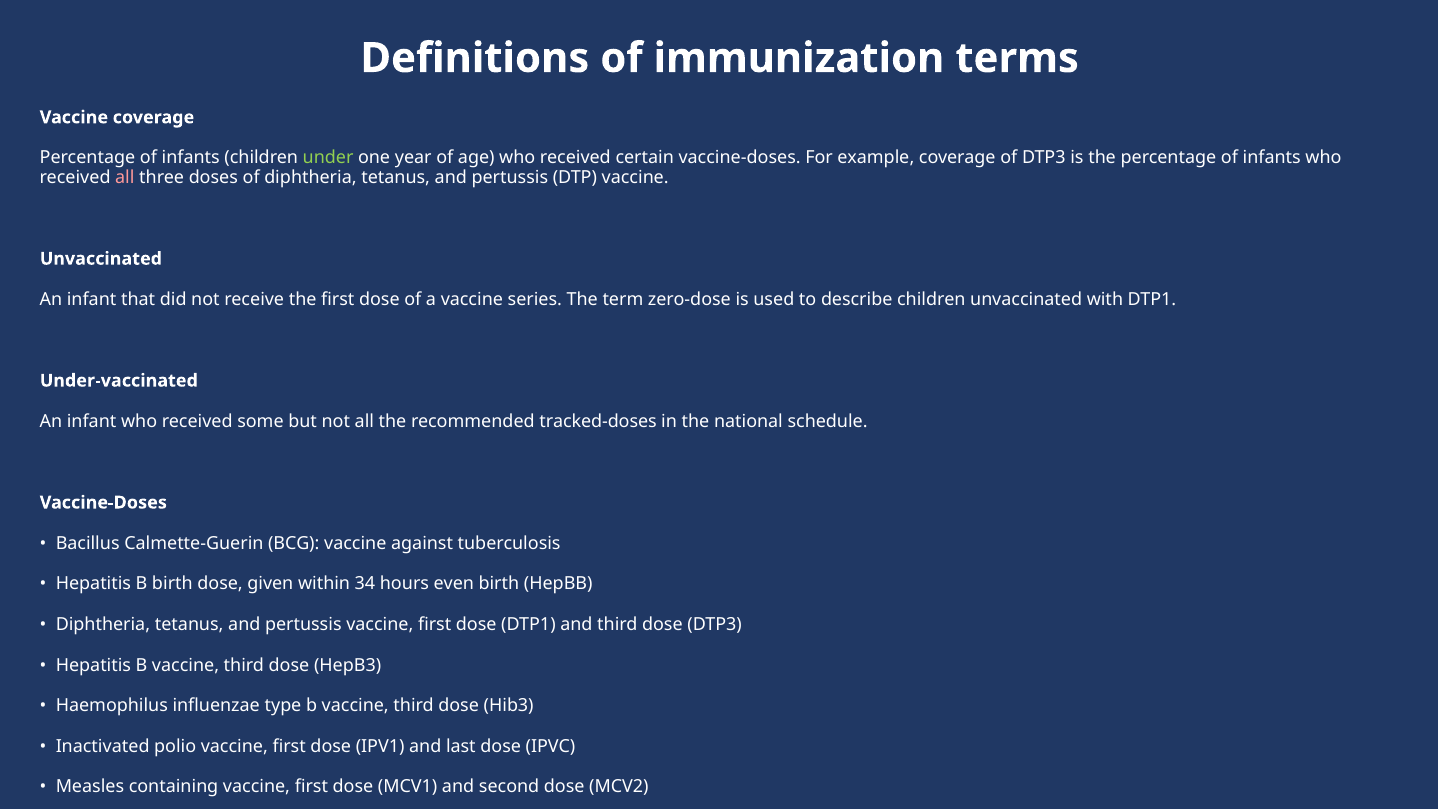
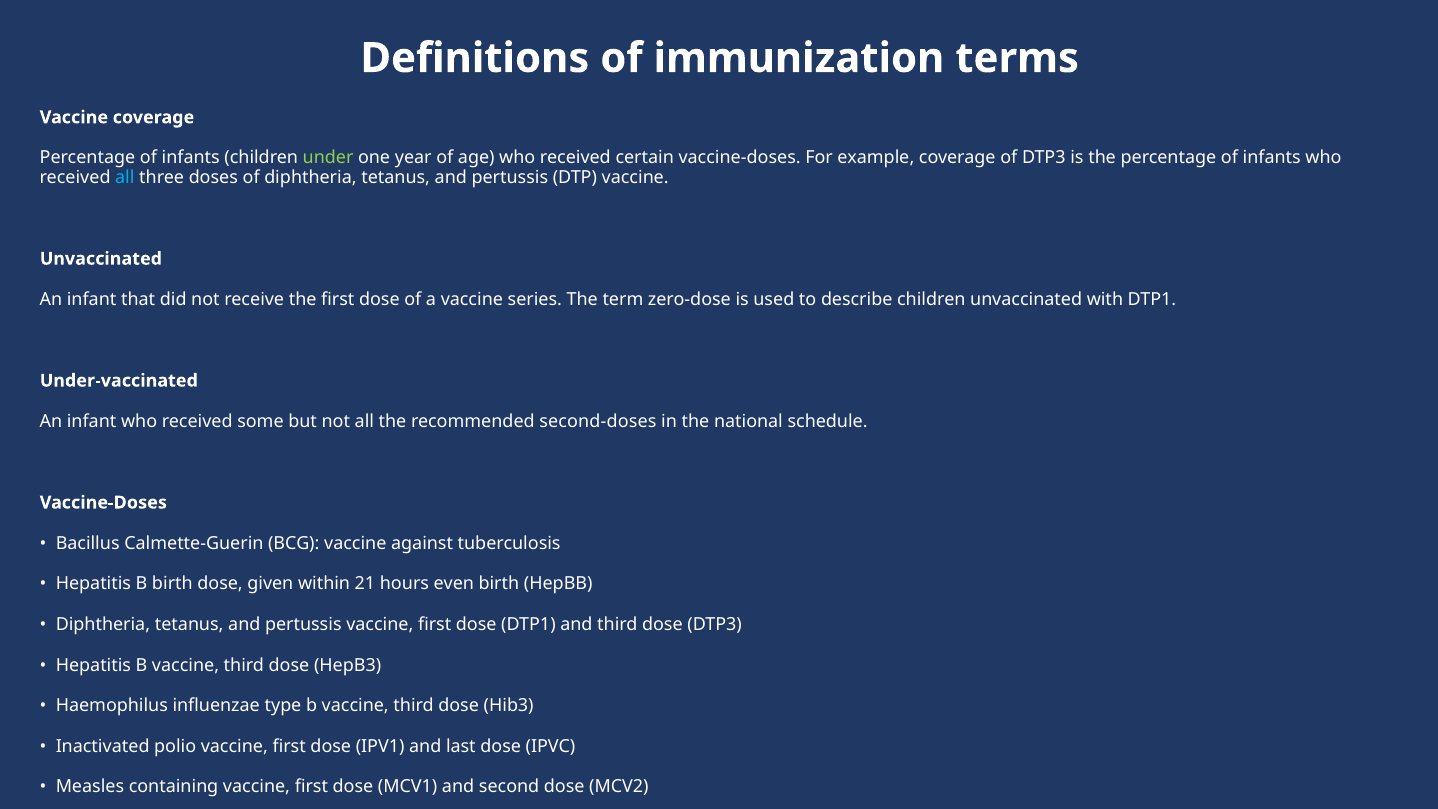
all at (125, 177) colour: pink -> light blue
tracked-doses: tracked-doses -> second-doses
34: 34 -> 21
